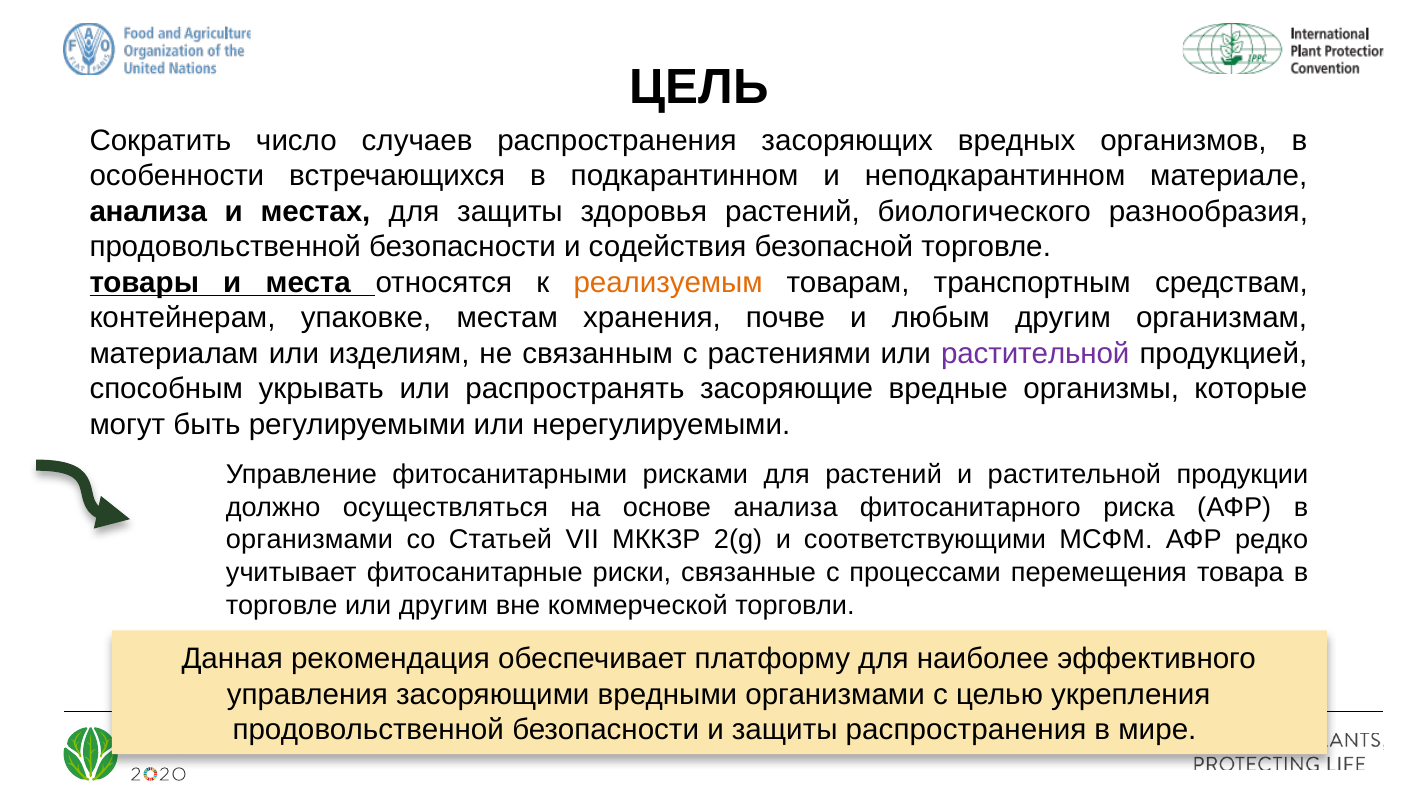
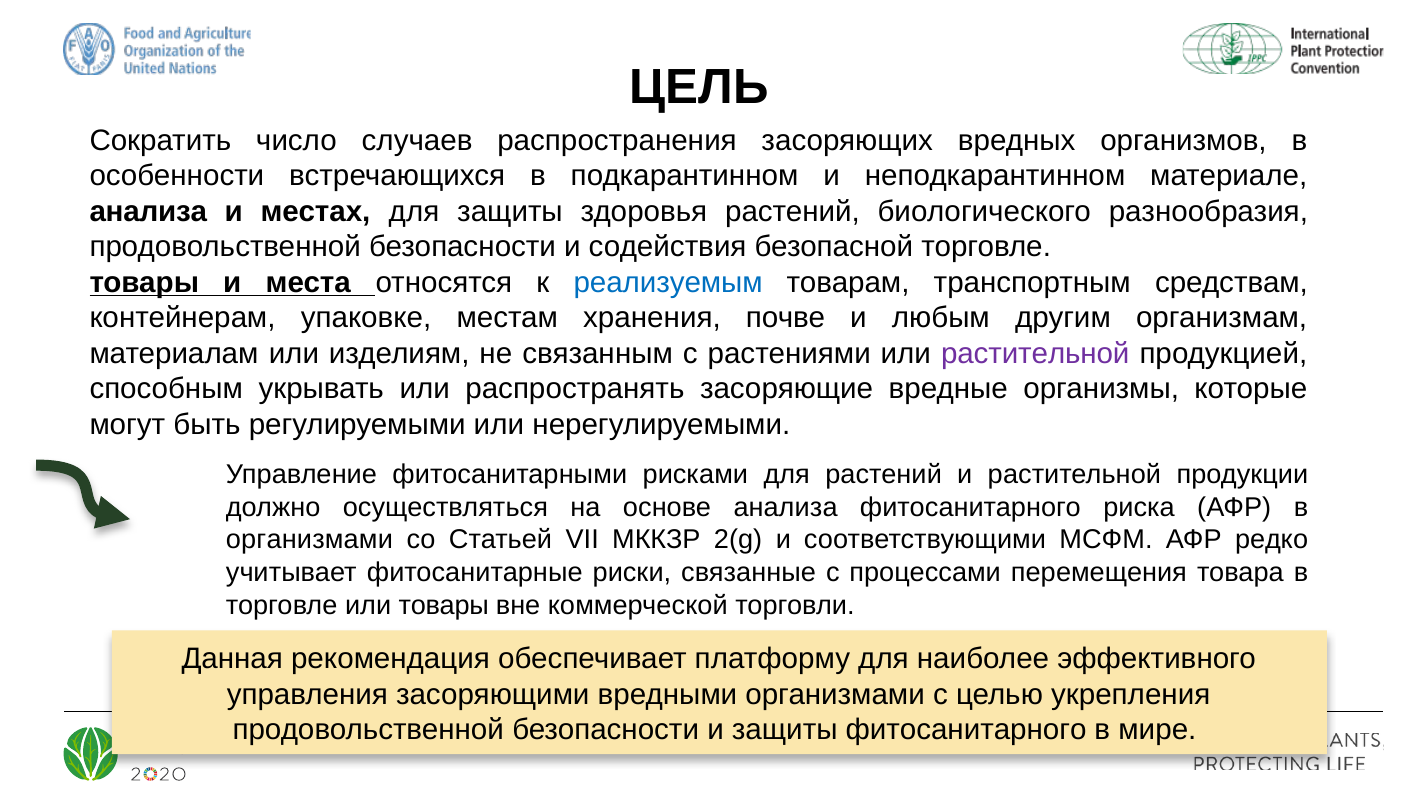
реализуемым colour: orange -> blue
или другим: другим -> товары
защиты распространения: распространения -> фитосанитарного
